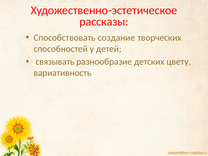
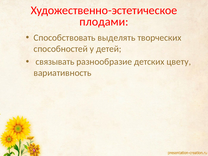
рассказы: рассказы -> плодами
создание: создание -> выделять
